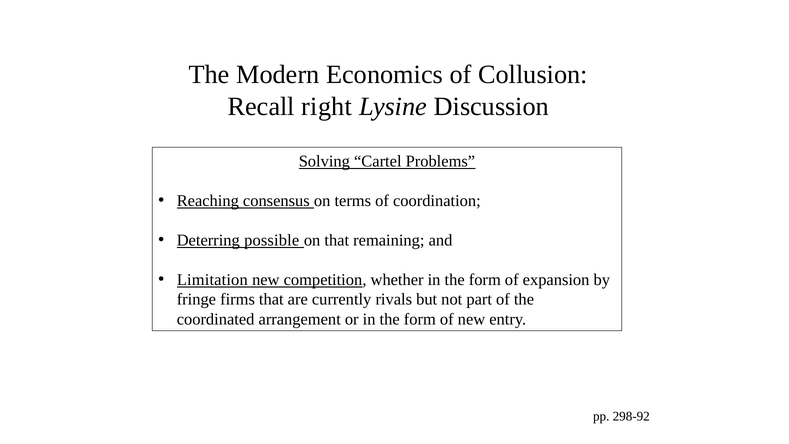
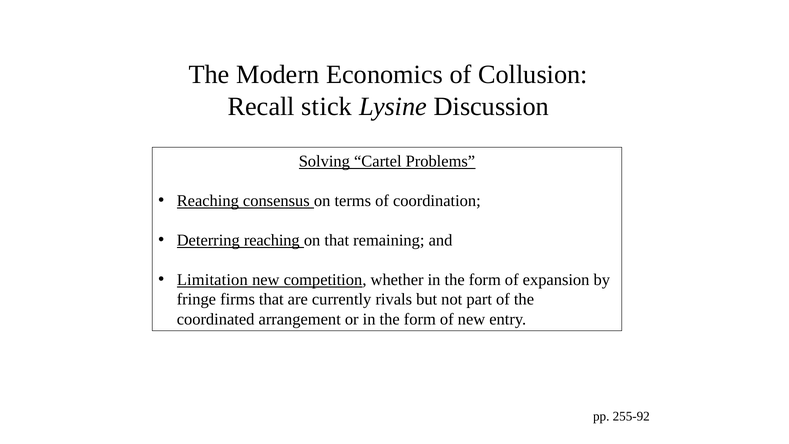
right: right -> stick
Deterring possible: possible -> reaching
298-92: 298-92 -> 255-92
